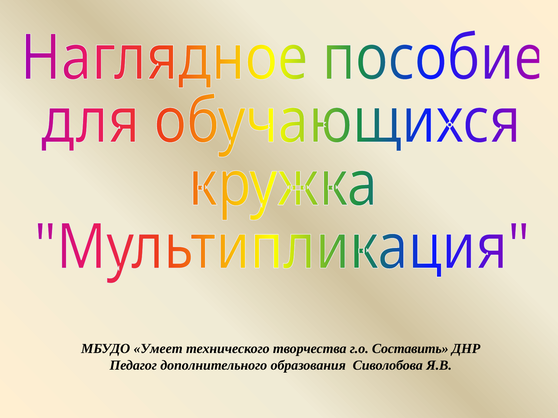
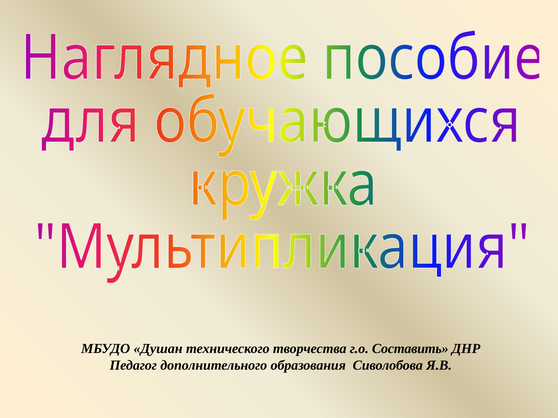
Умеет: Умеет -> Душан
